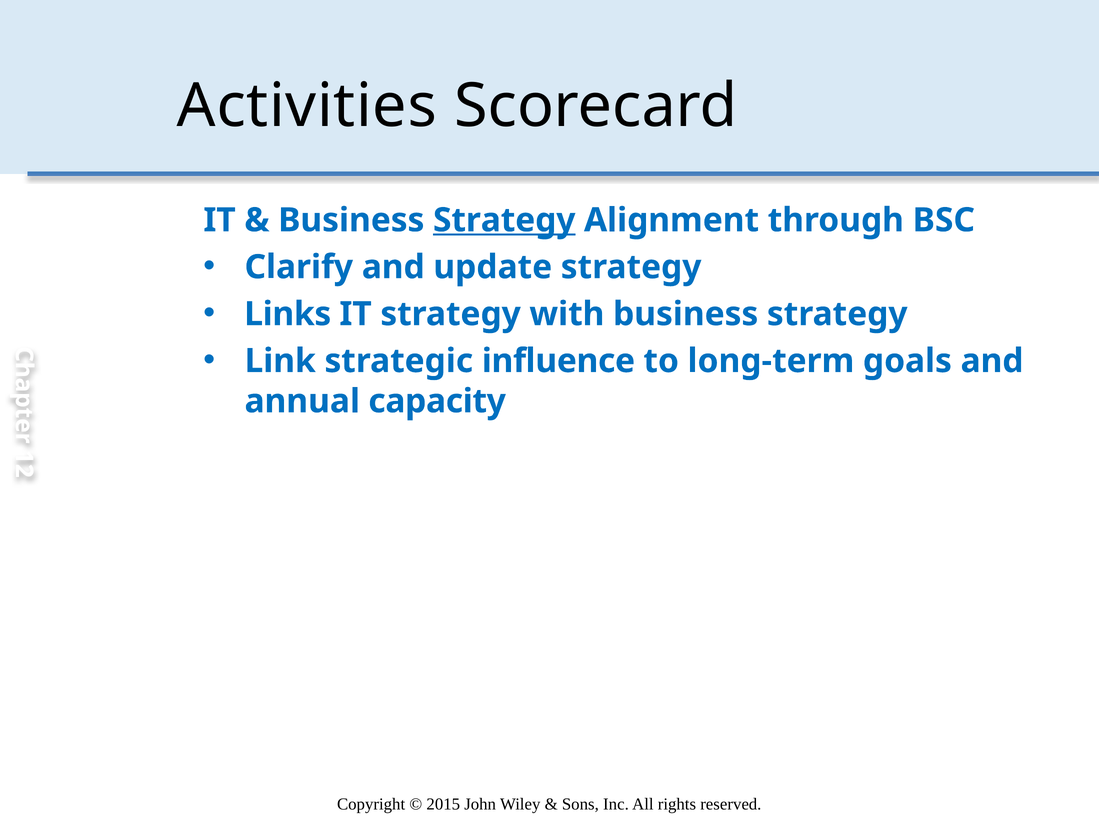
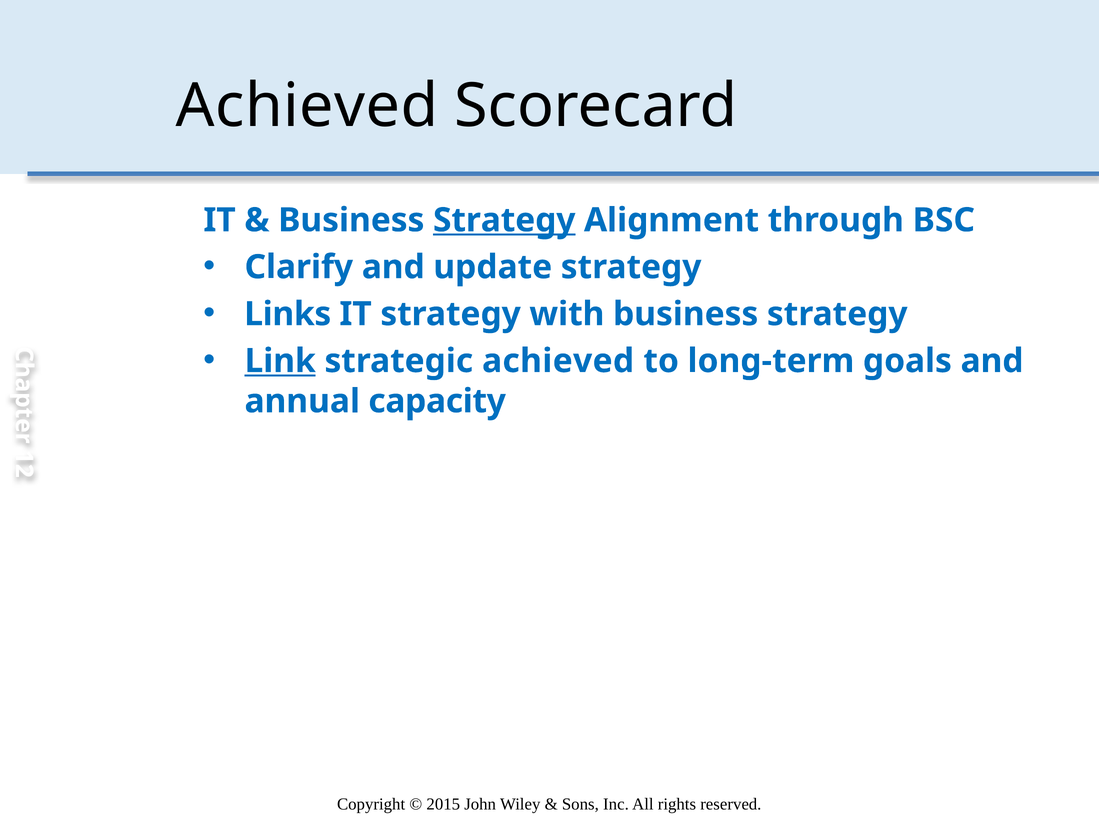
Activities at (307, 106): Activities -> Achieved
Link underline: none -> present
strategic influence: influence -> achieved
